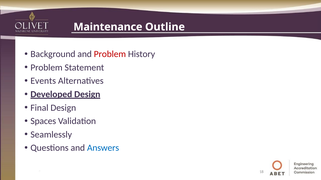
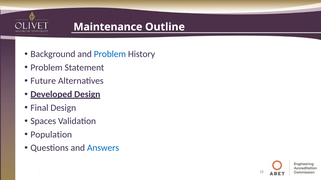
Problem at (110, 54) colour: red -> blue
Events: Events -> Future
Seamlessly: Seamlessly -> Population
